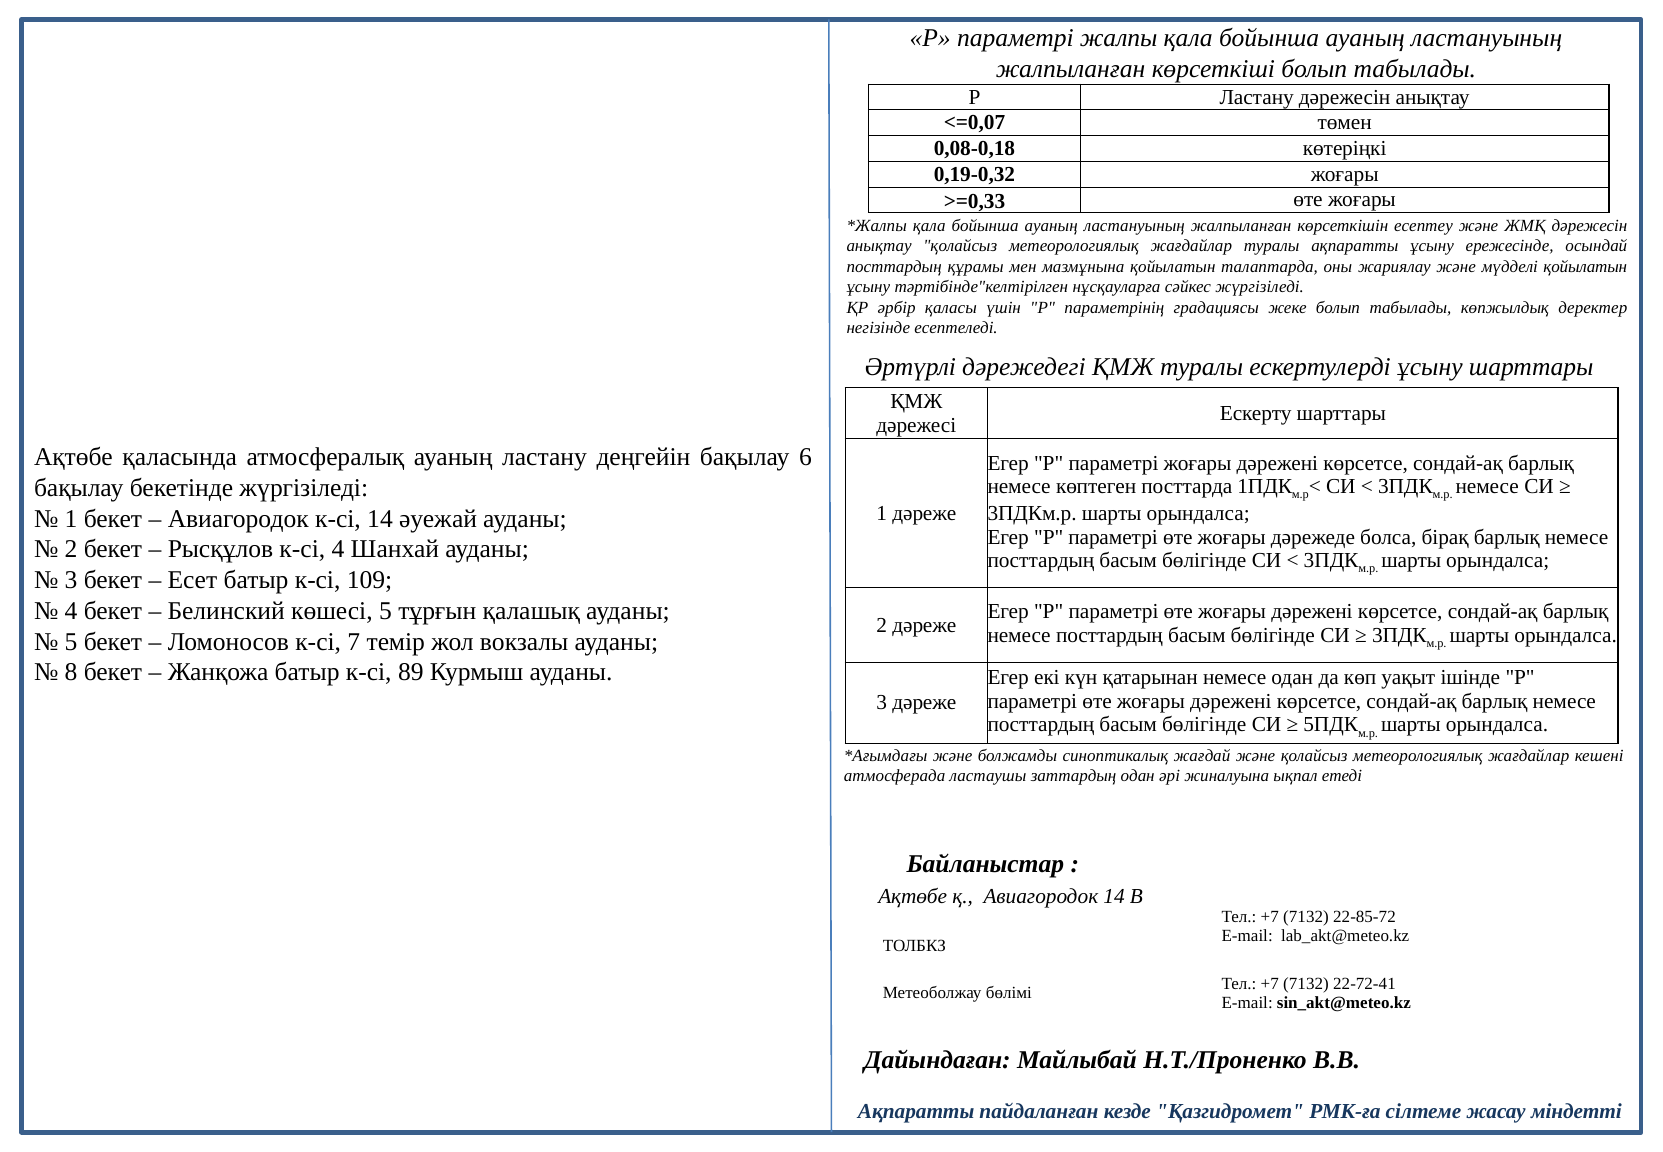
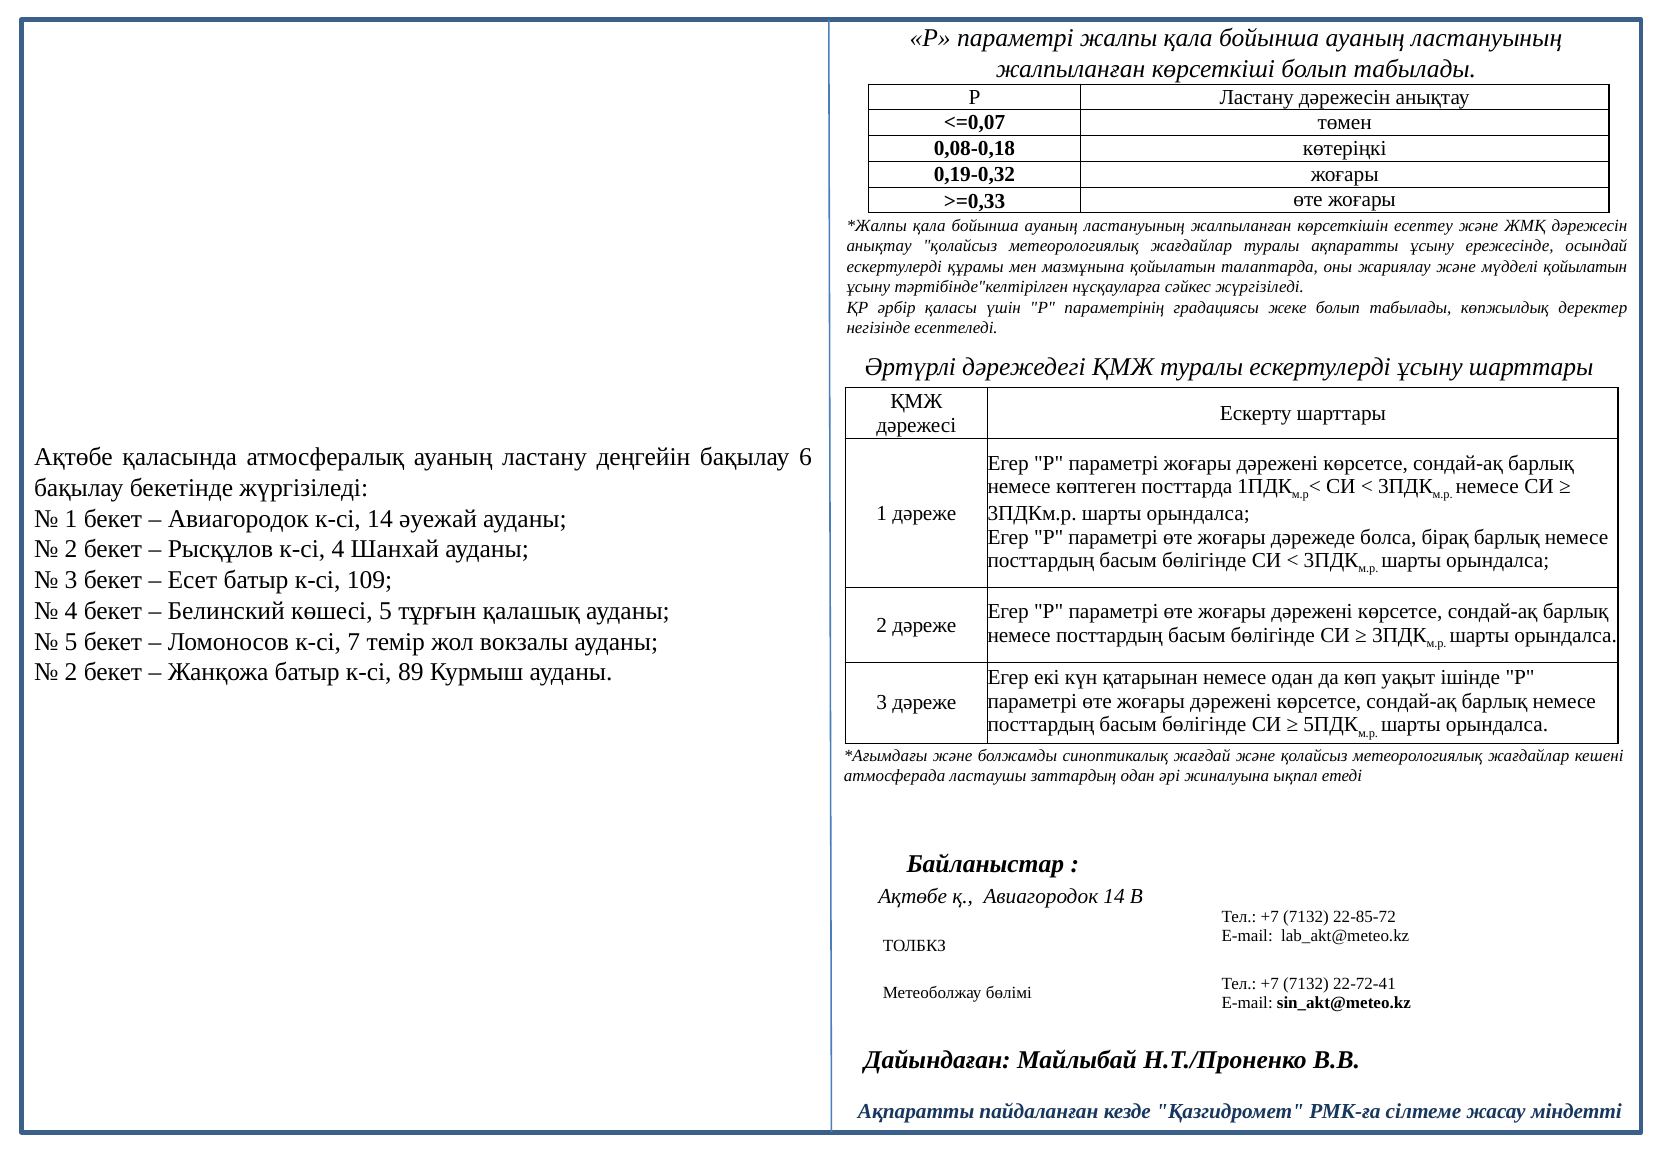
посттардың at (894, 267): посттардың -> ескертулерді
8 at (71, 672): 8 -> 2
